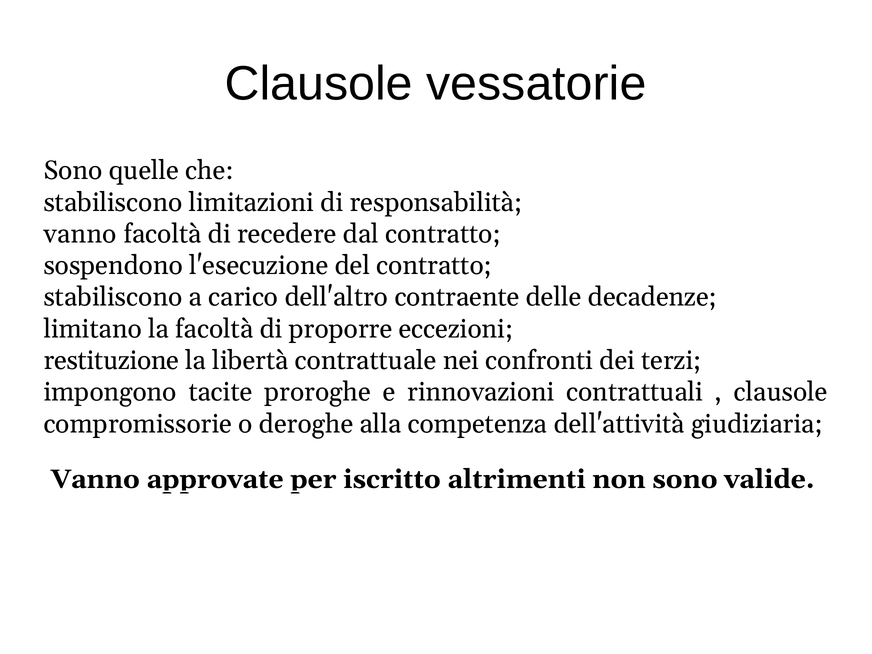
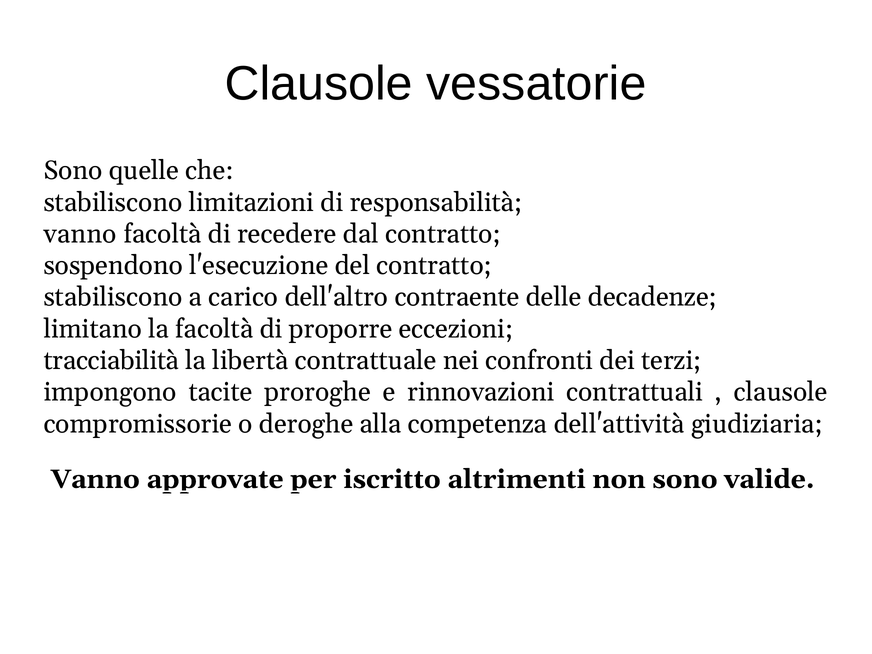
restituzione: restituzione -> tracciabilità
